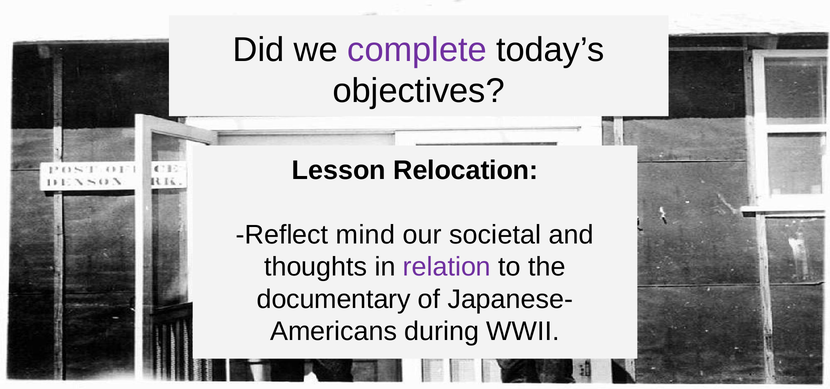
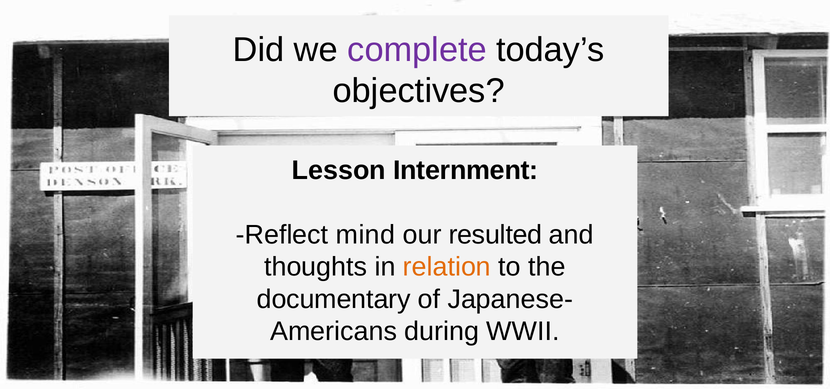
Relocation: Relocation -> Internment
societal: societal -> resulted
relation colour: purple -> orange
